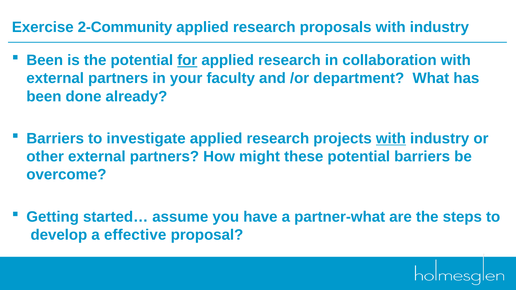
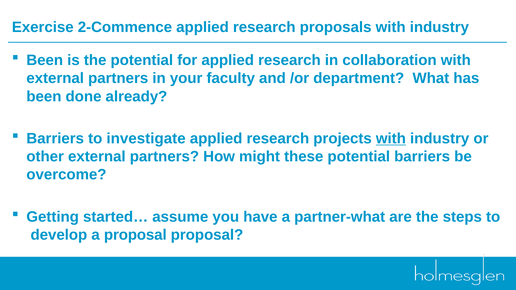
2-Community: 2-Community -> 2-Commence
for underline: present -> none
a effective: effective -> proposal
